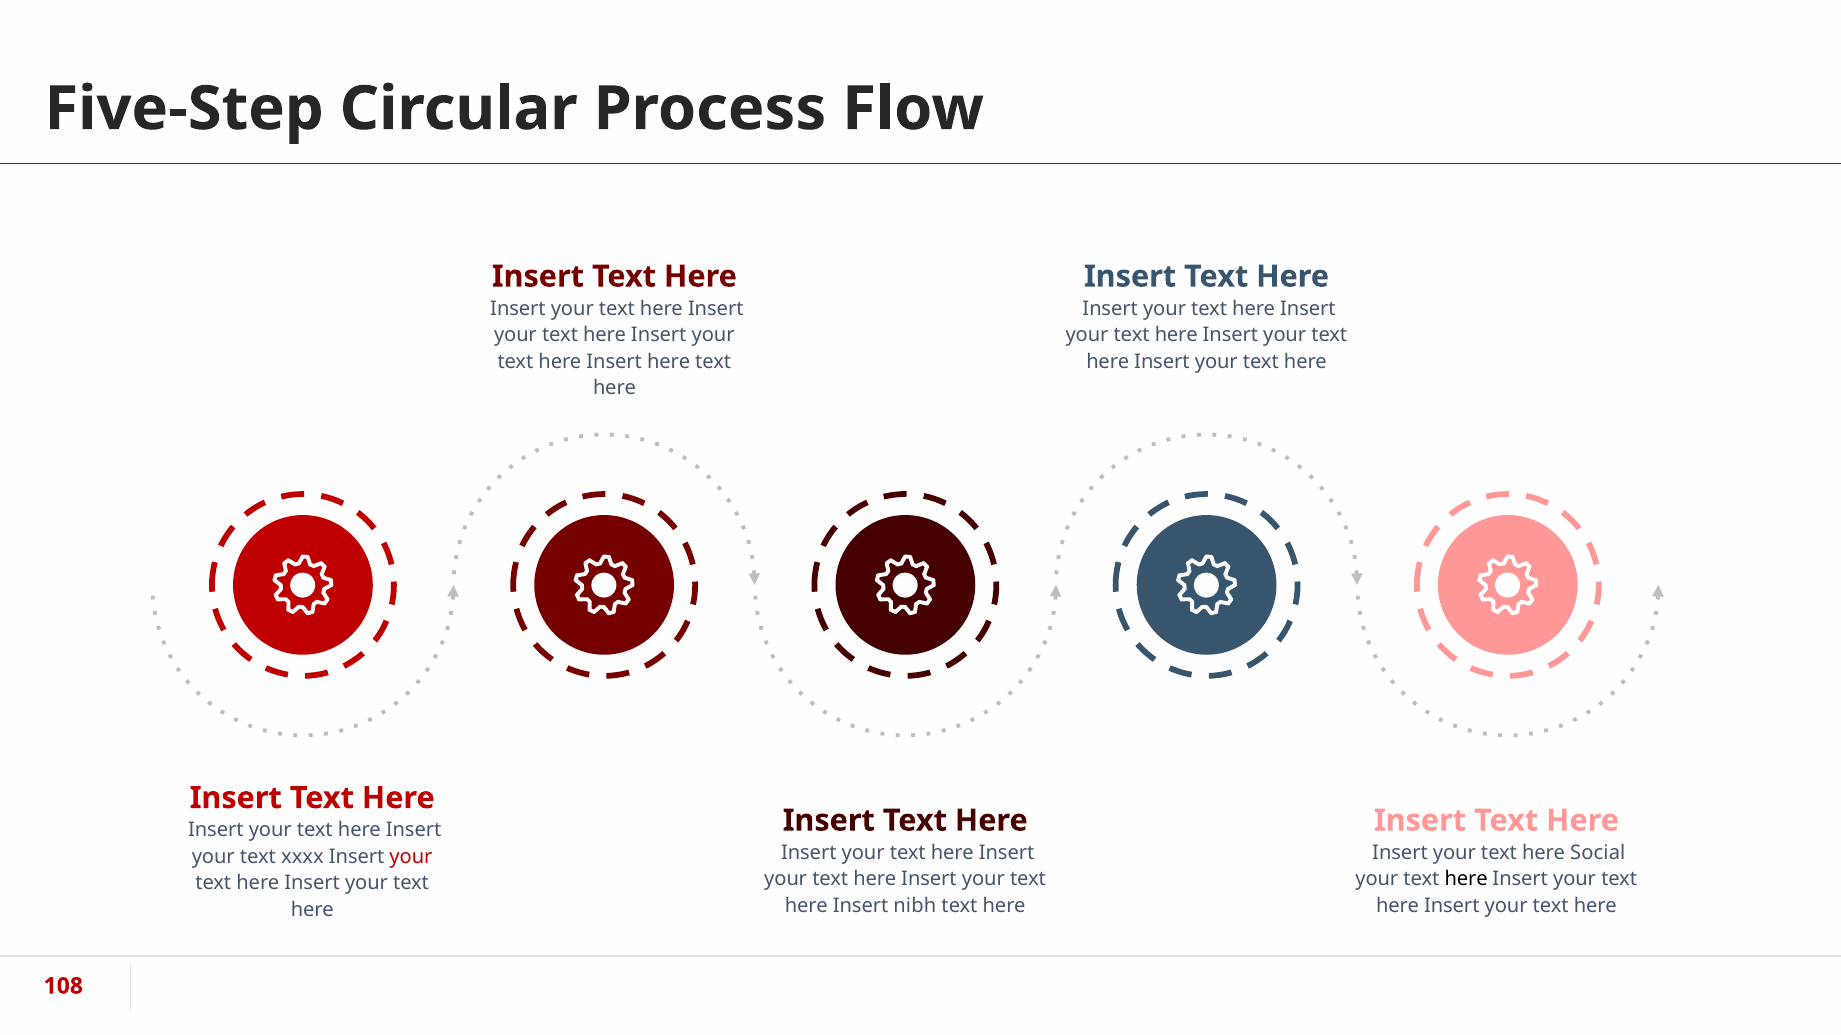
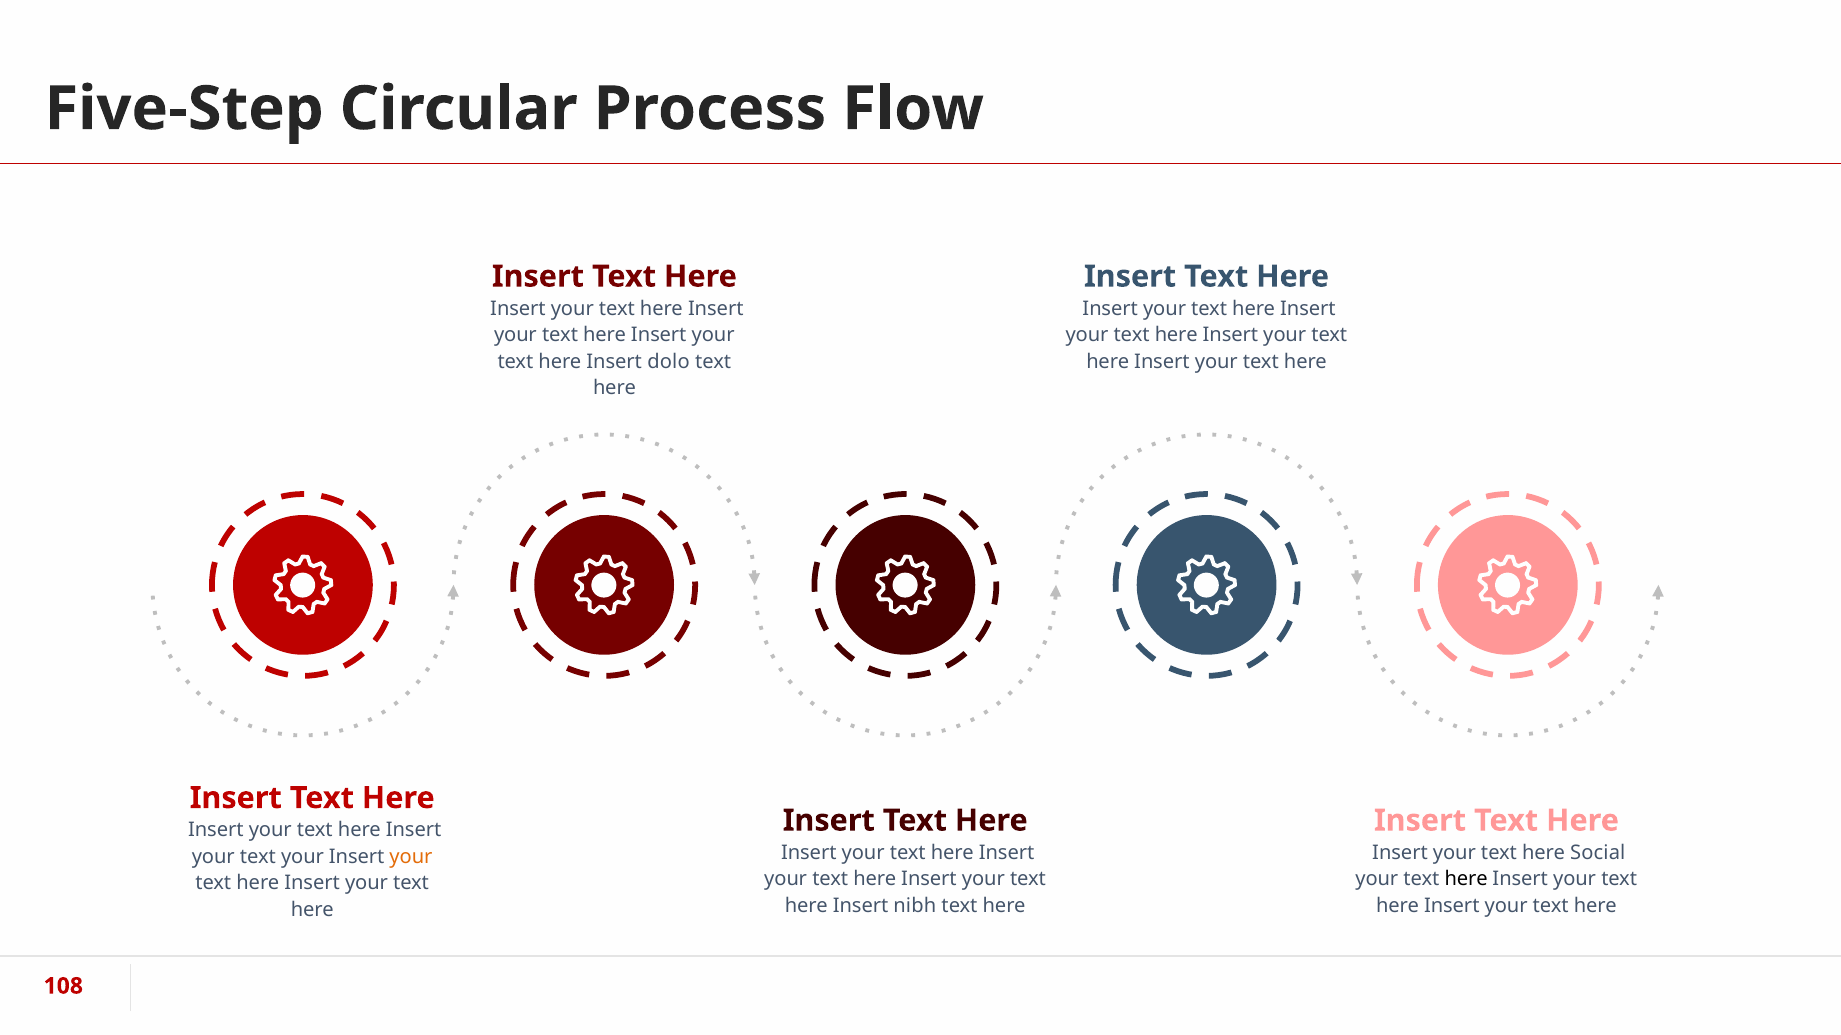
Insert here: here -> dolo
text xxxx: xxxx -> your
your at (411, 857) colour: red -> orange
